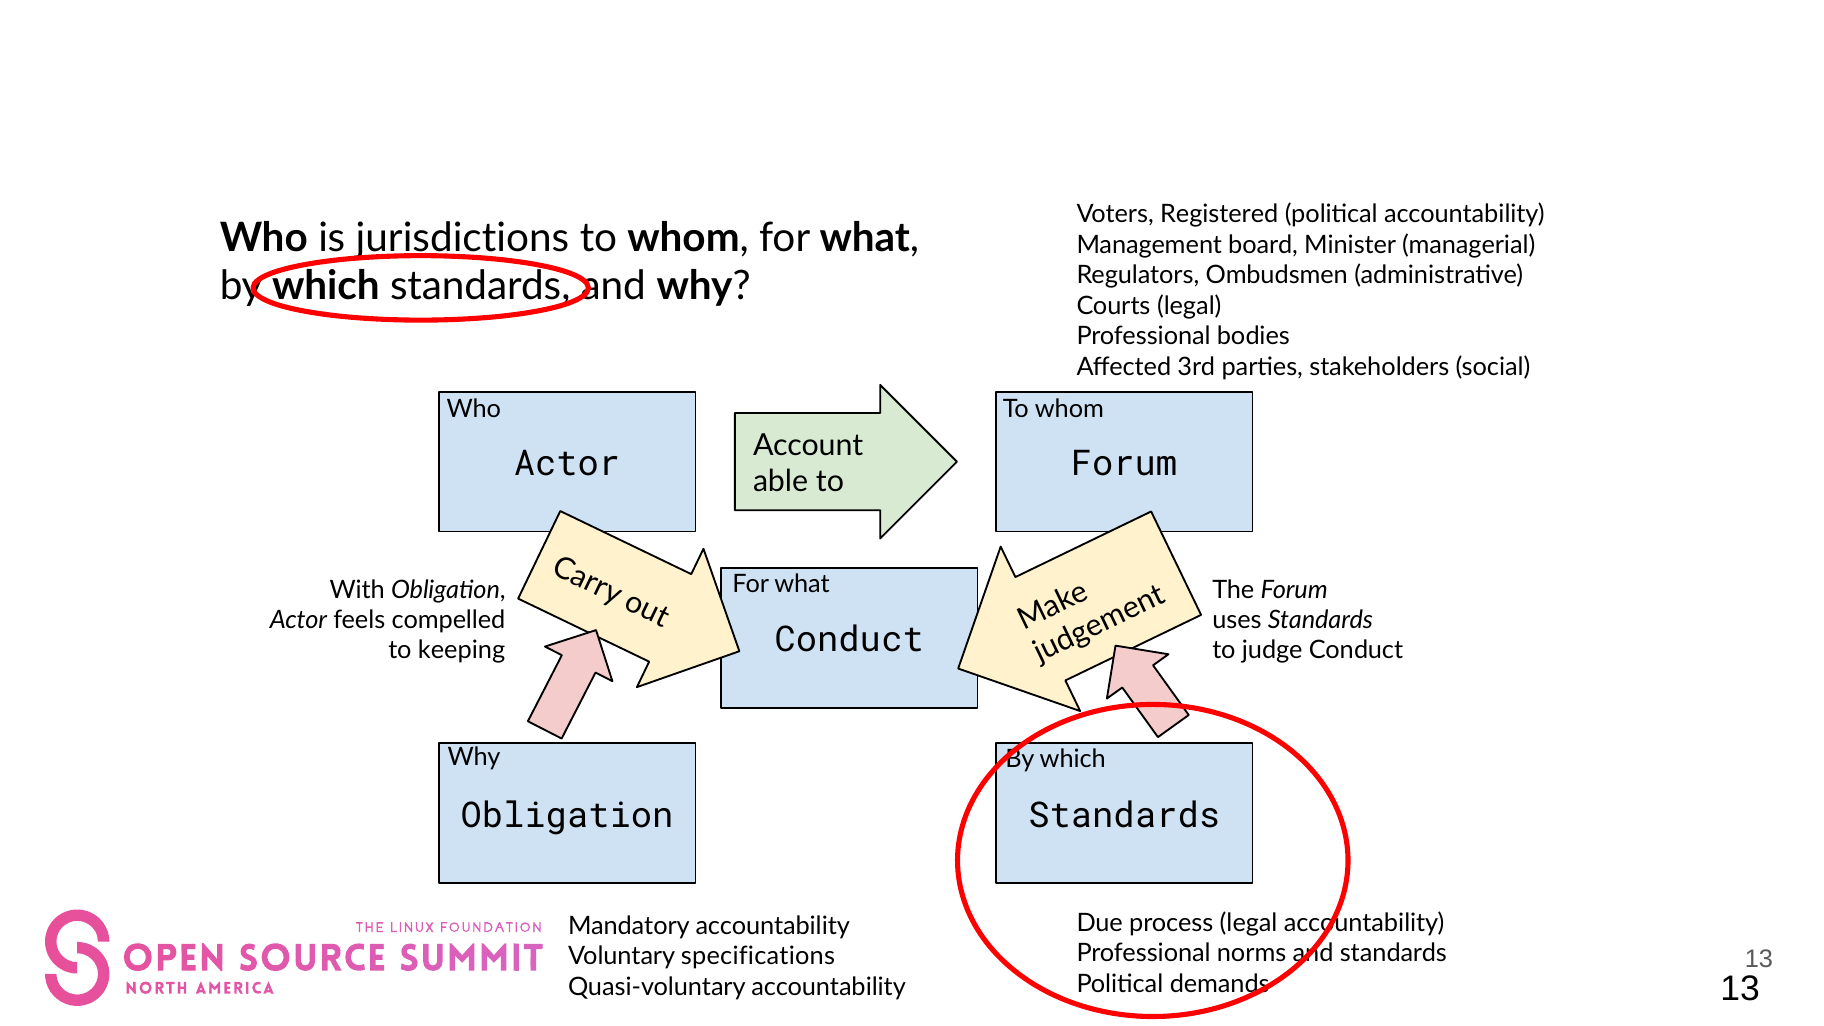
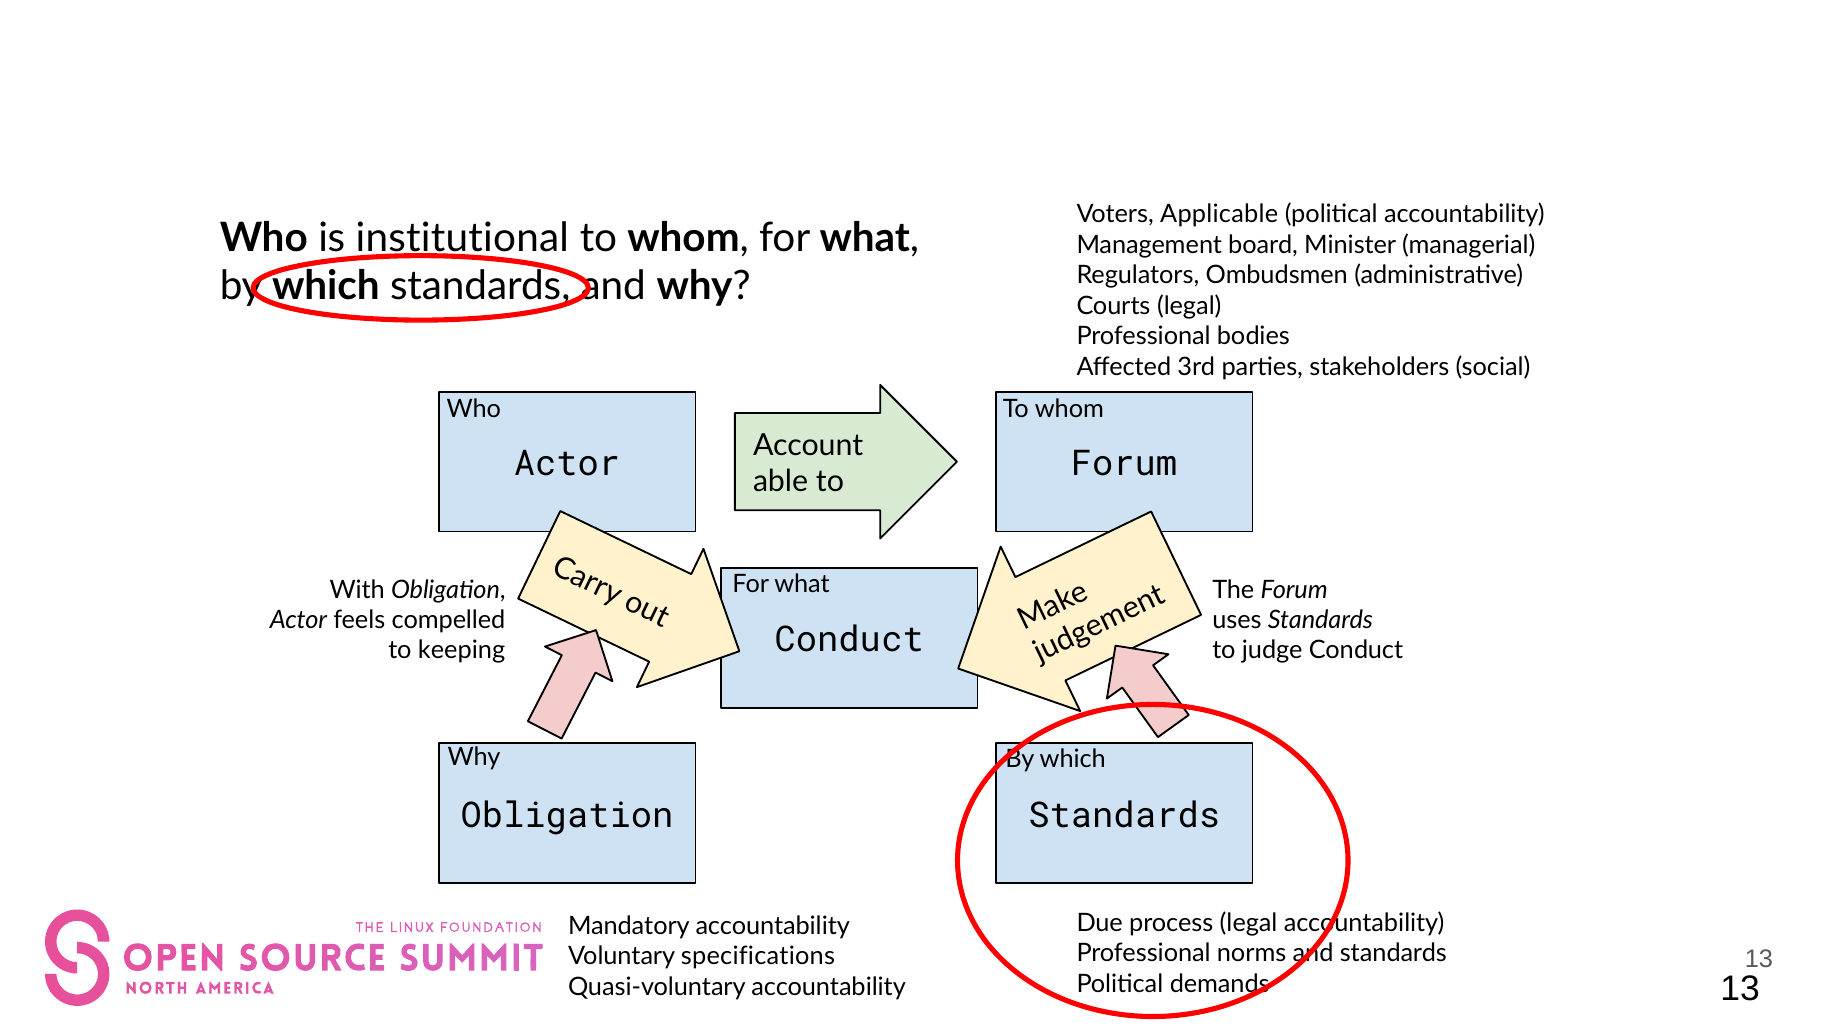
Registered: Registered -> Applicable
jurisdictions: jurisdictions -> institutional
